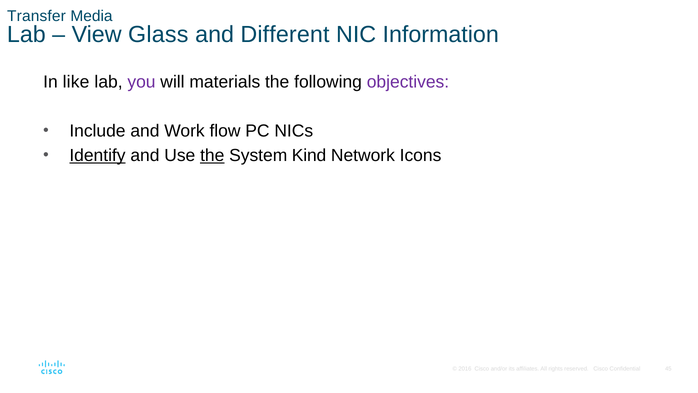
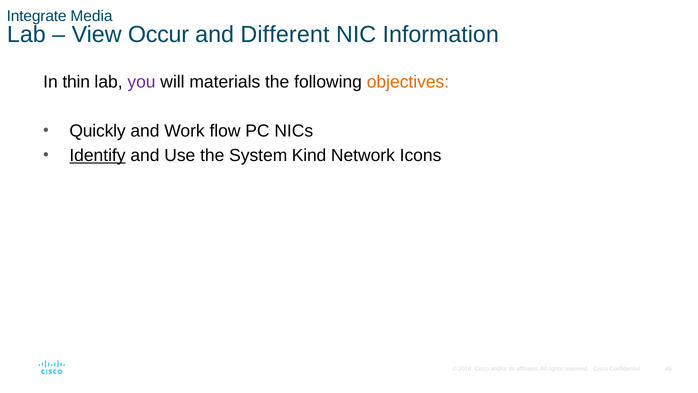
Transfer: Transfer -> Integrate
Glass: Glass -> Occur
like: like -> thin
objectives colour: purple -> orange
Include: Include -> Quickly
the at (212, 155) underline: present -> none
